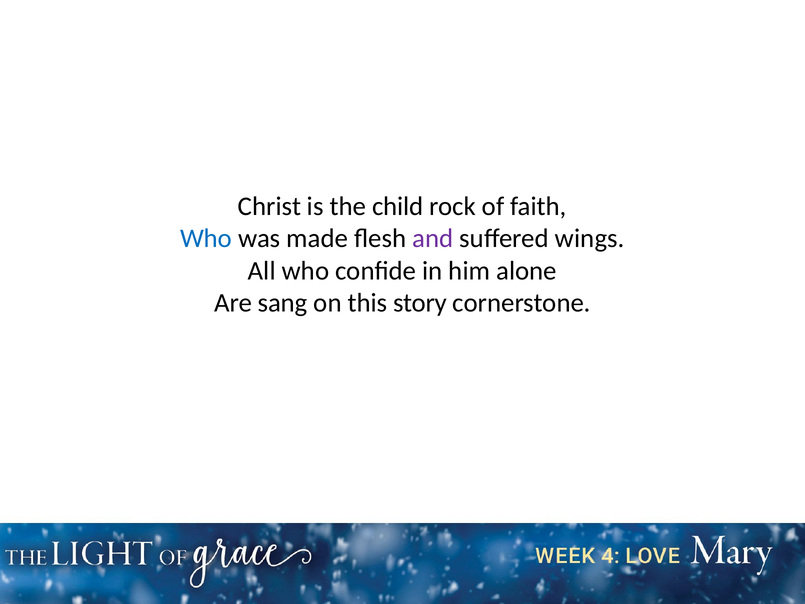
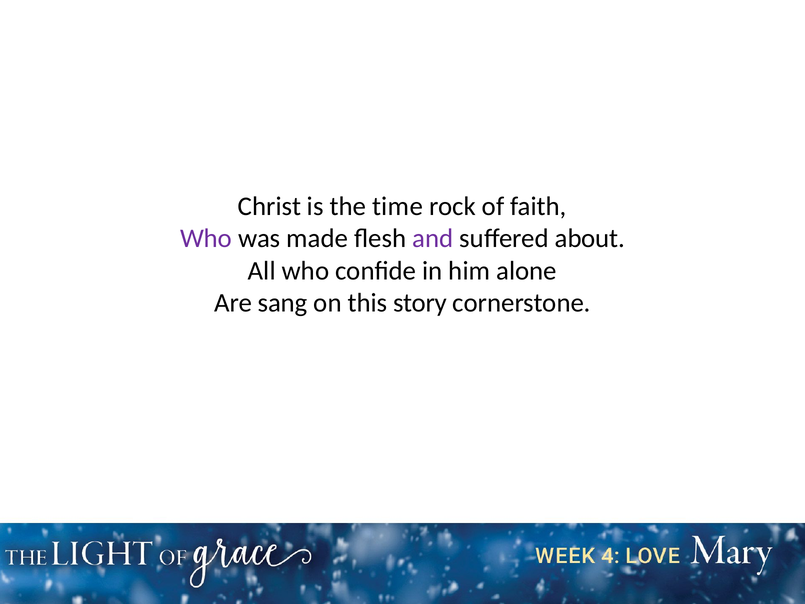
child: child -> time
Who at (206, 238) colour: blue -> purple
wings: wings -> about
